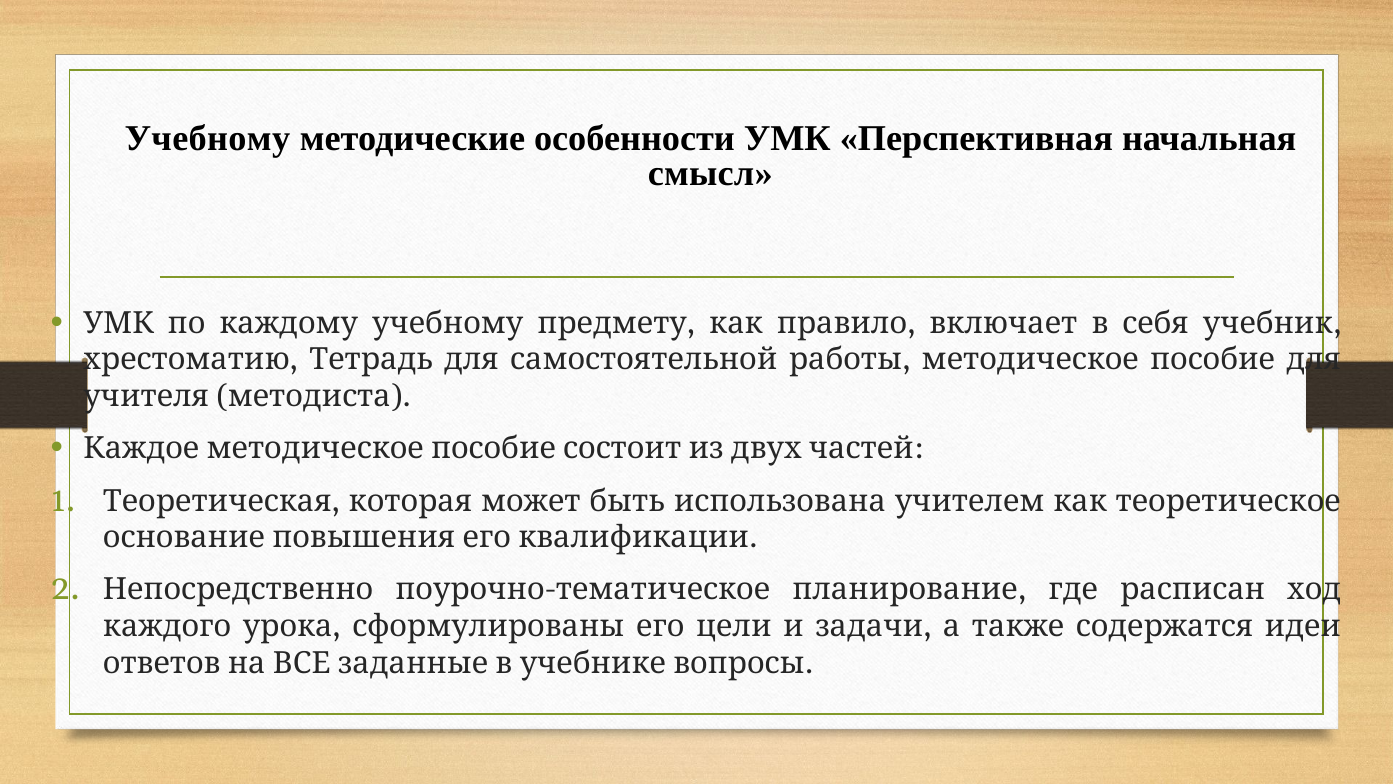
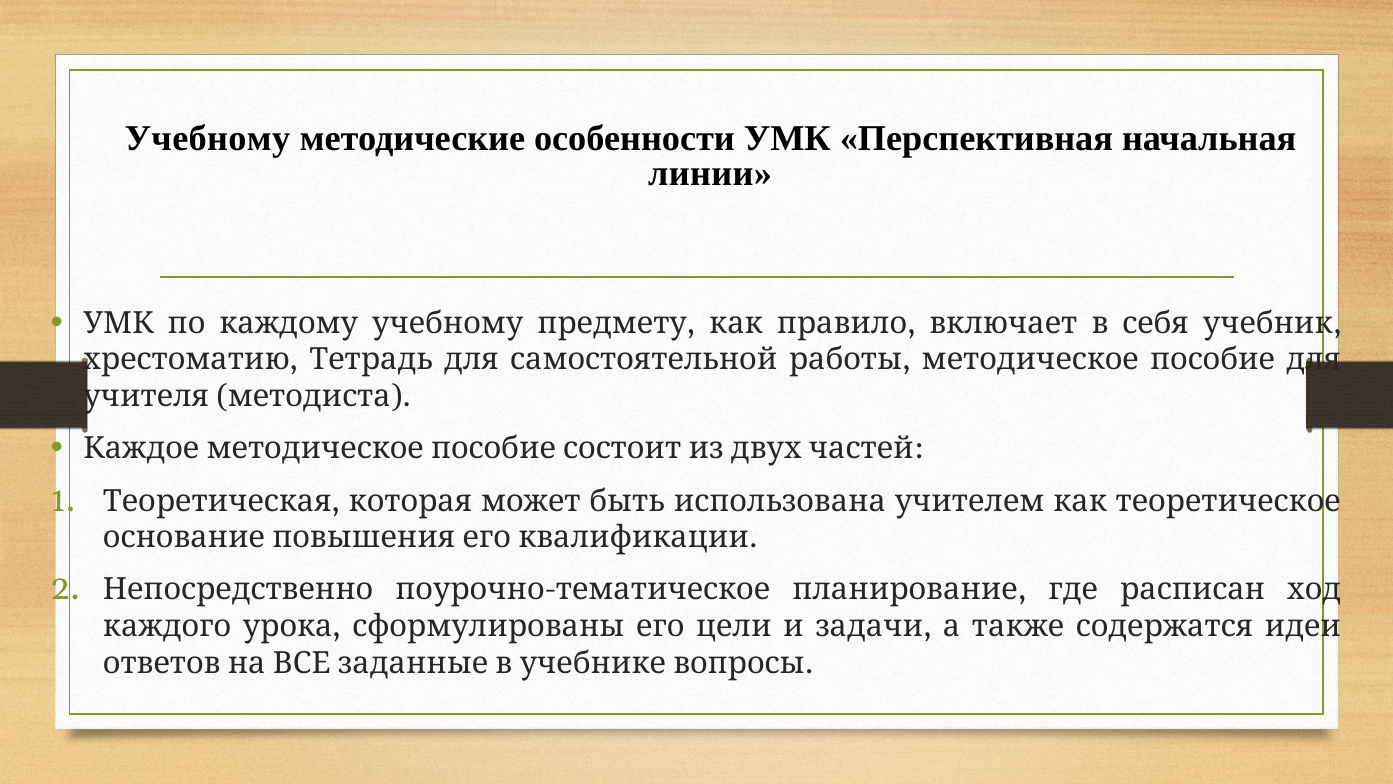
смысл: смысл -> линии
